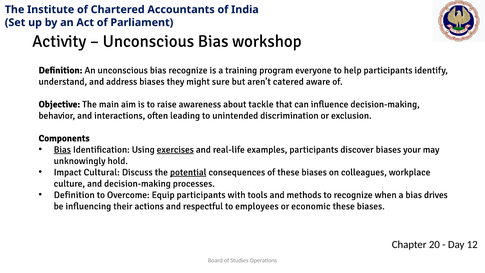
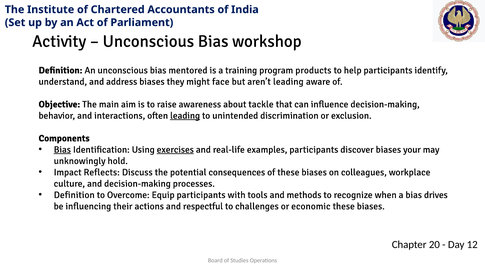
bias recognize: recognize -> mentored
everyone: everyone -> products
sure: sure -> face
aren’t catered: catered -> leading
leading at (185, 116) underline: none -> present
Cultural: Cultural -> Reflects
potential underline: present -> none
employees: employees -> challenges
